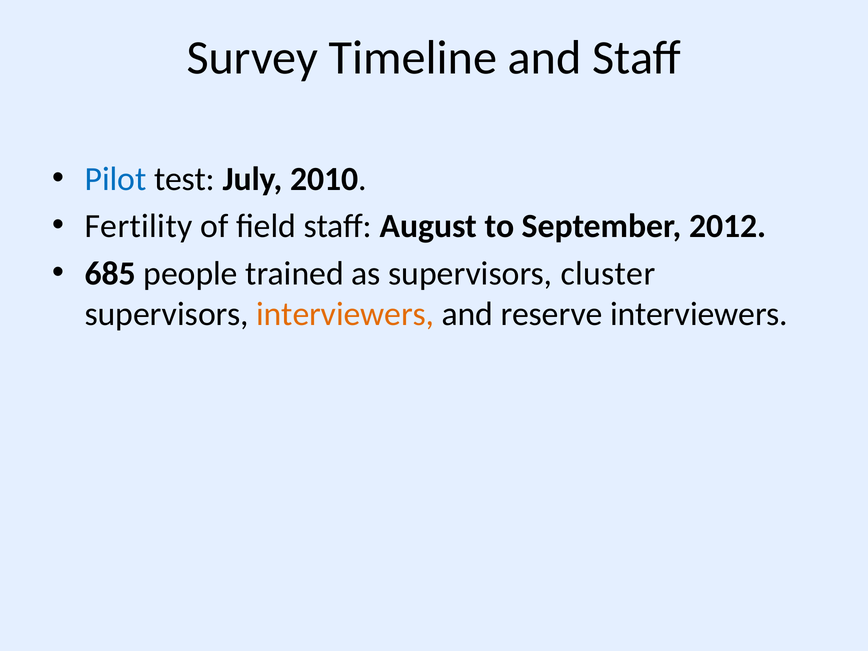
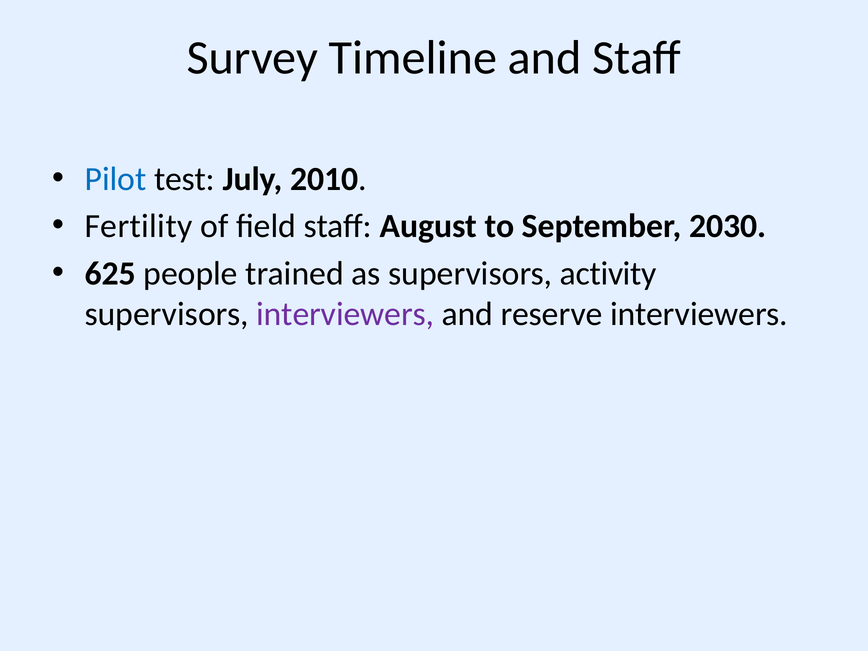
2012: 2012 -> 2030
685: 685 -> 625
cluster: cluster -> activity
interviewers at (345, 314) colour: orange -> purple
